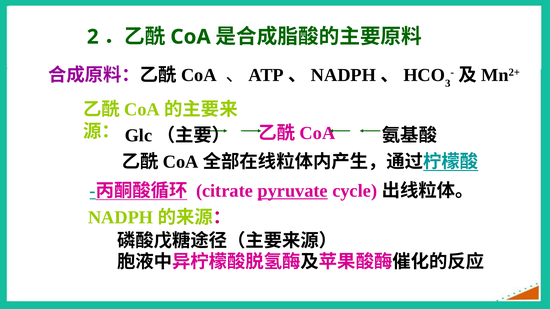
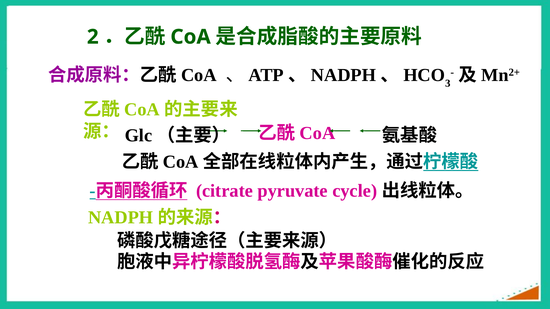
pyruvate underline: present -> none
